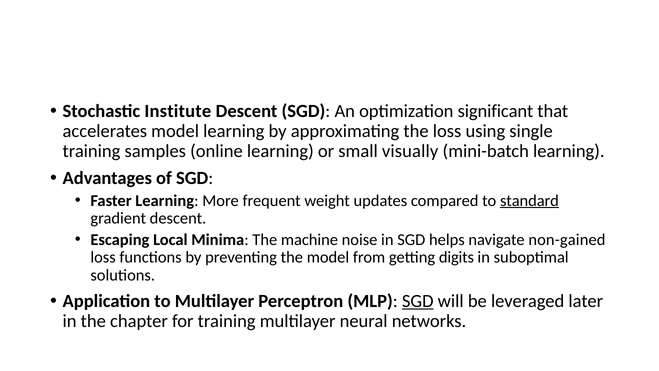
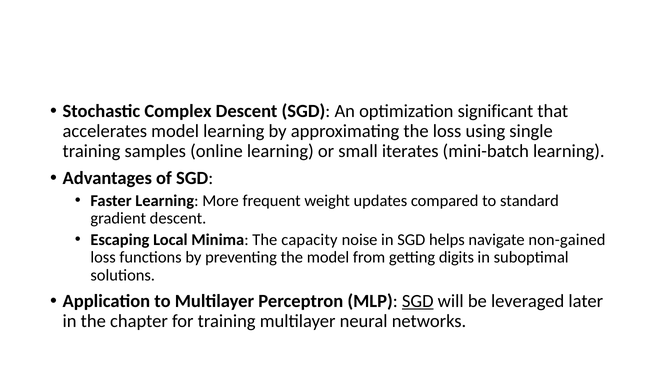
Institute: Institute -> Complex
visually: visually -> iterates
standard underline: present -> none
machine: machine -> capacity
